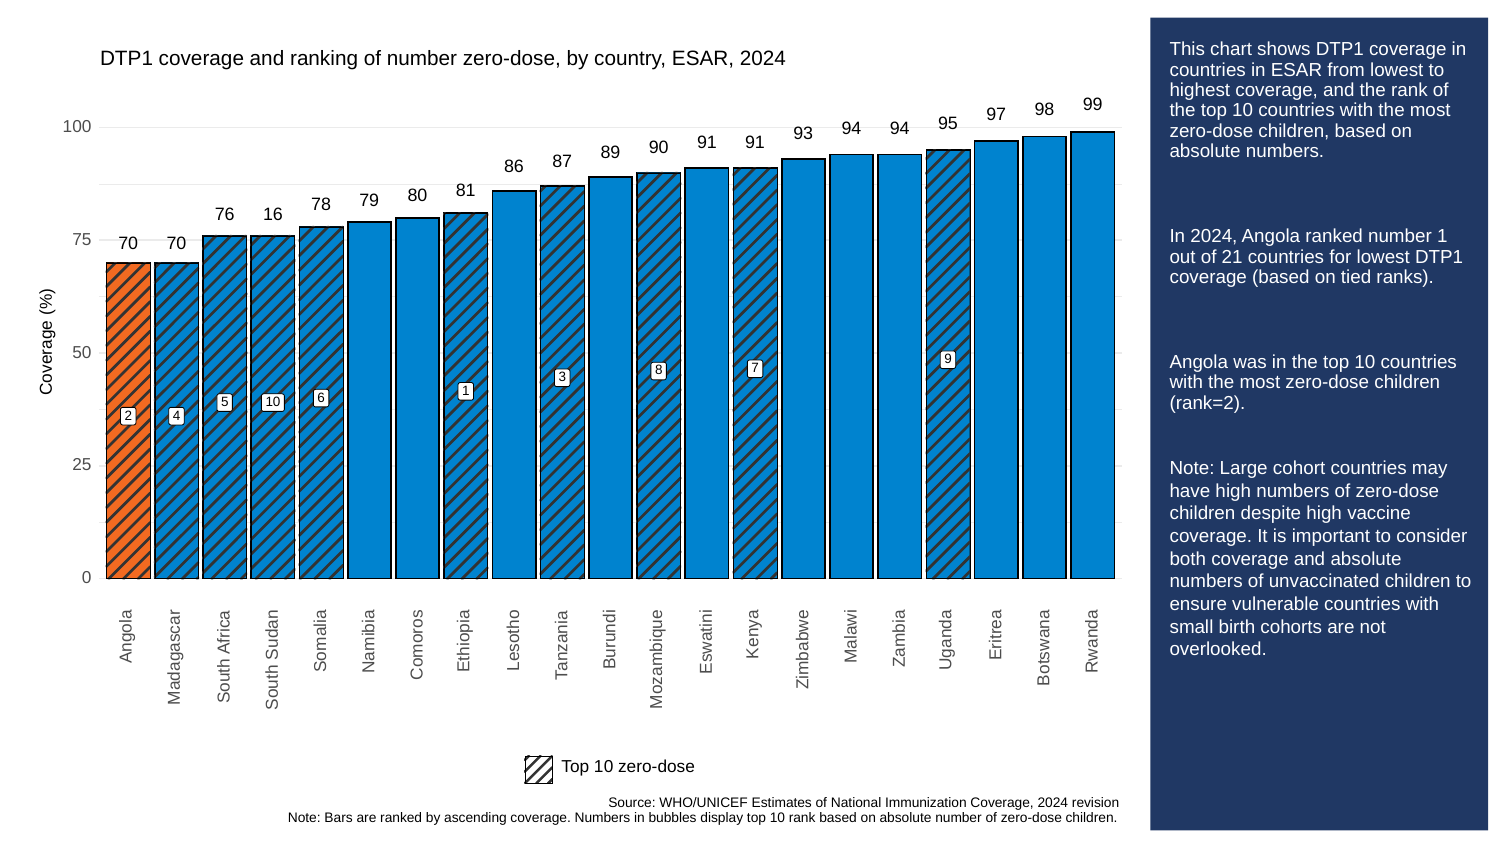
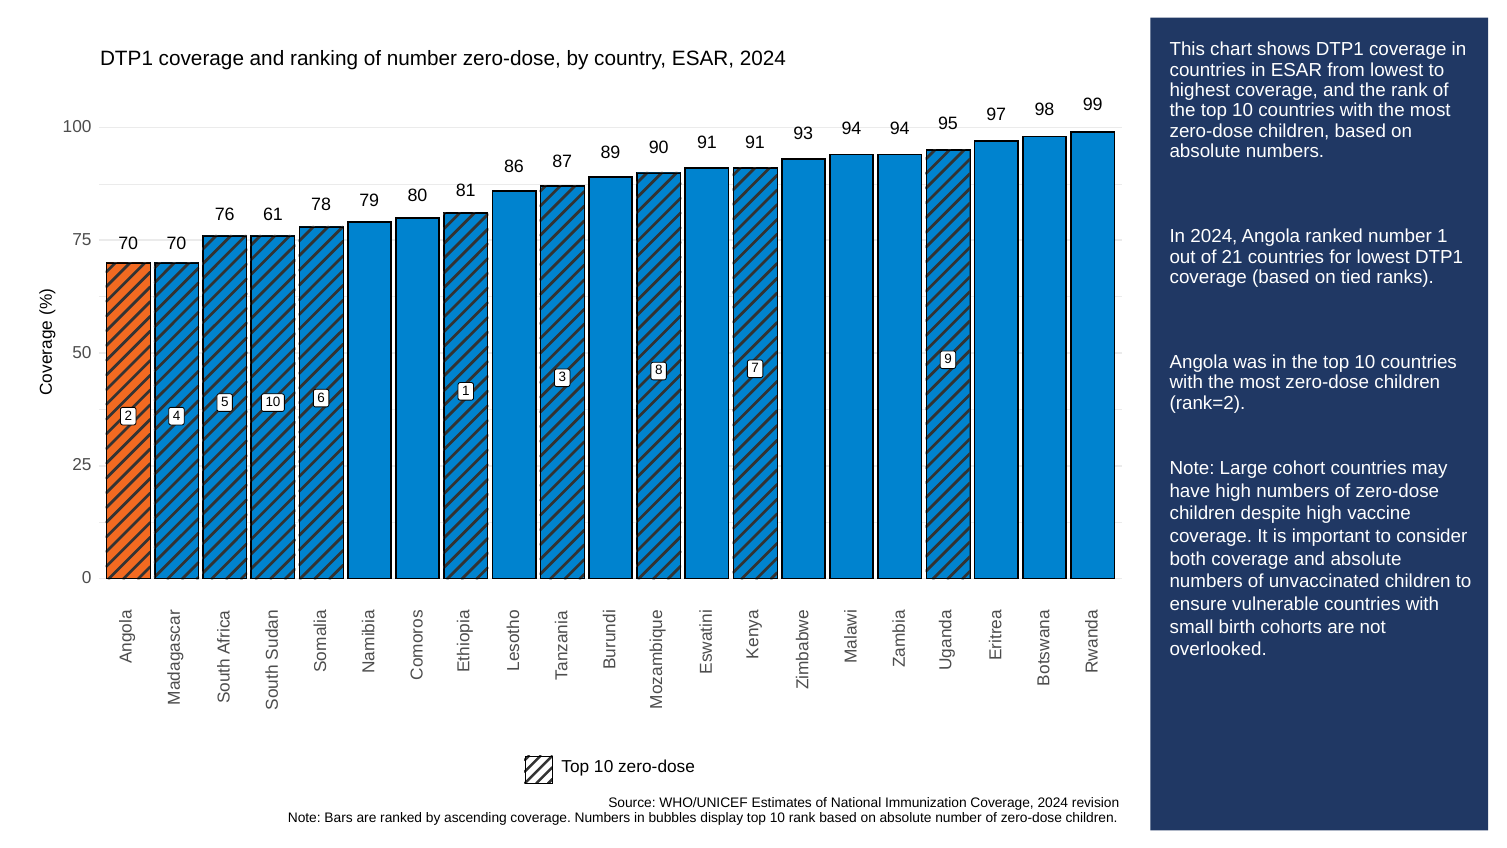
16: 16 -> 61
